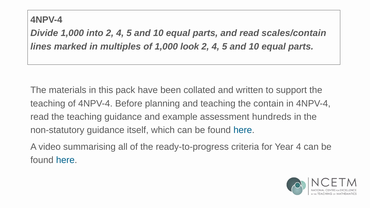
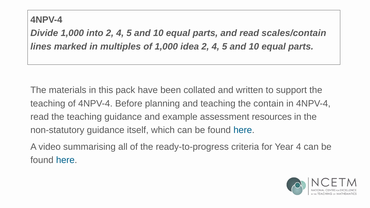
look: look -> idea
hundreds: hundreds -> resources
